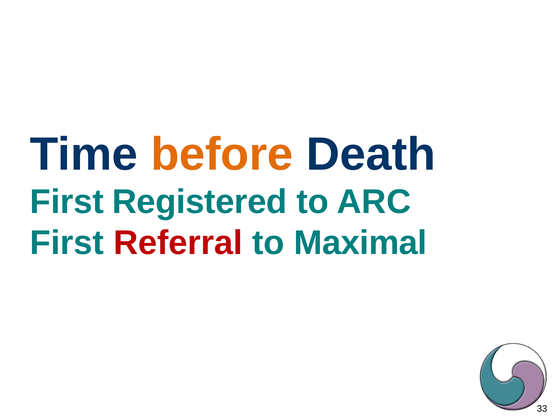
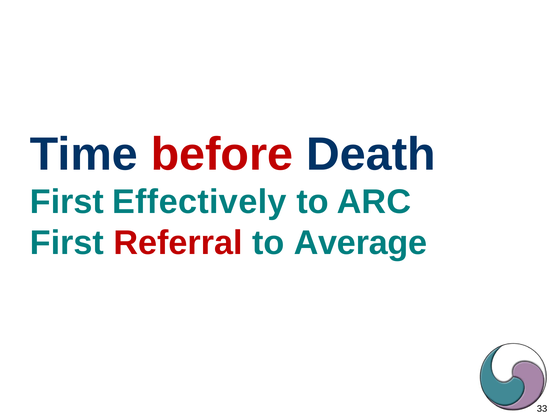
before colour: orange -> red
Registered: Registered -> Effectively
Maximal: Maximal -> Average
